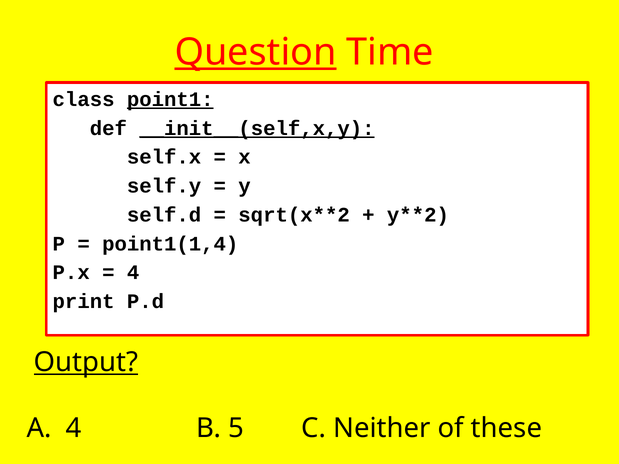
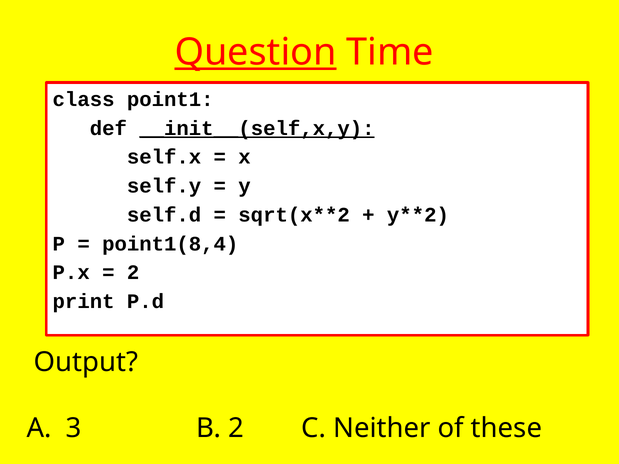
point1 underline: present -> none
point1(1,4: point1(1,4 -> point1(8,4
4 at (133, 273): 4 -> 2
Output underline: present -> none
A 4: 4 -> 3
B 5: 5 -> 2
